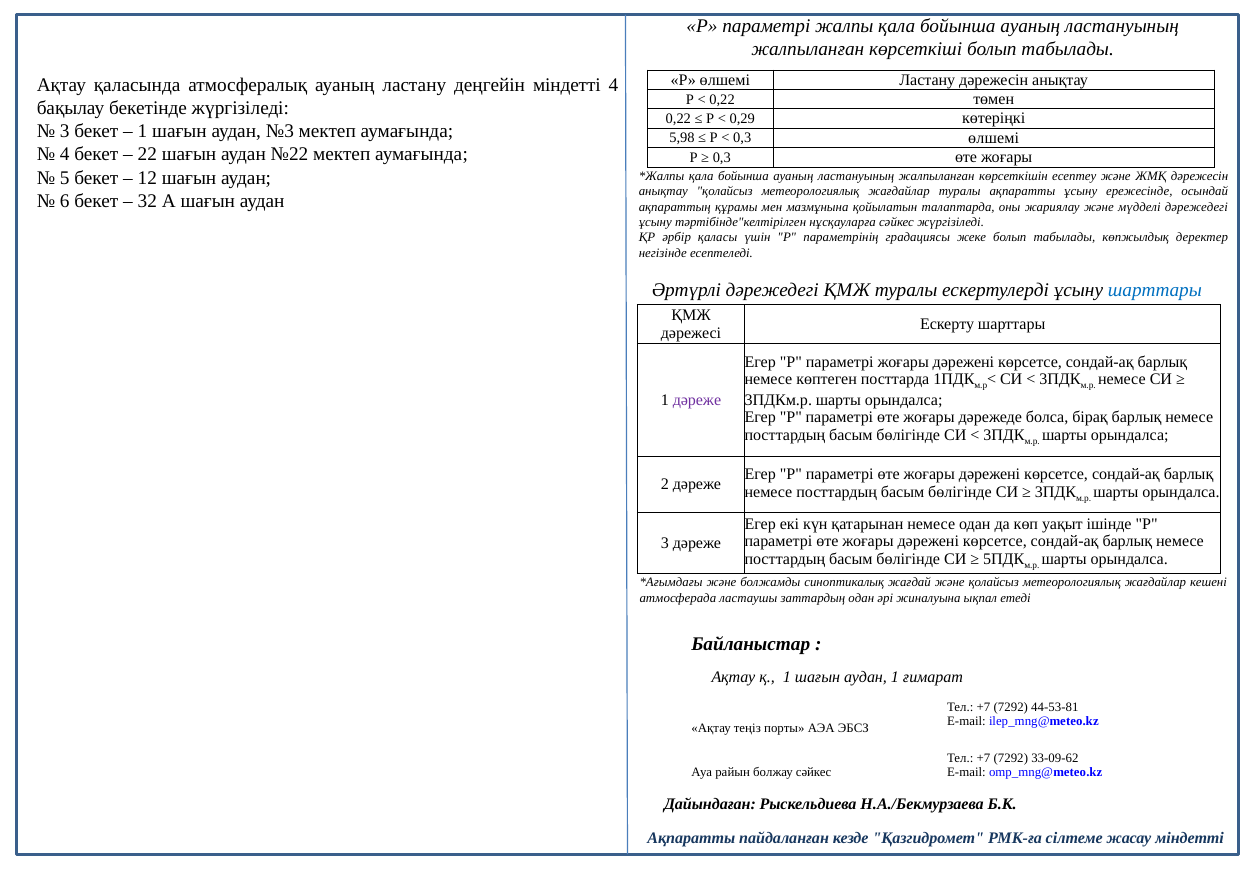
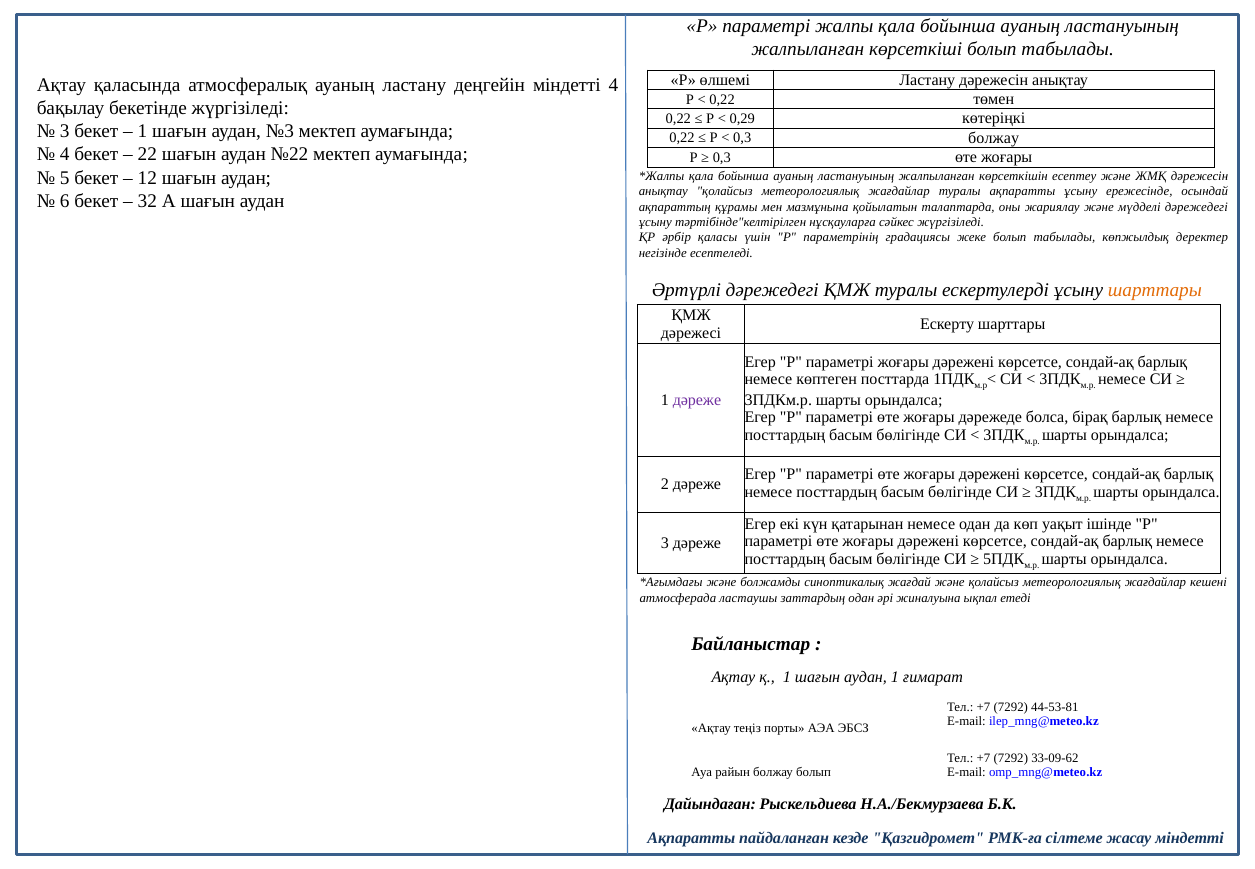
5,98 at (682, 138): 5,98 -> 0,22
0,3 өлшемі: өлшемі -> болжау
шарттары at (1155, 290) colour: blue -> orange
болжау сәйкес: сәйкес -> болып
